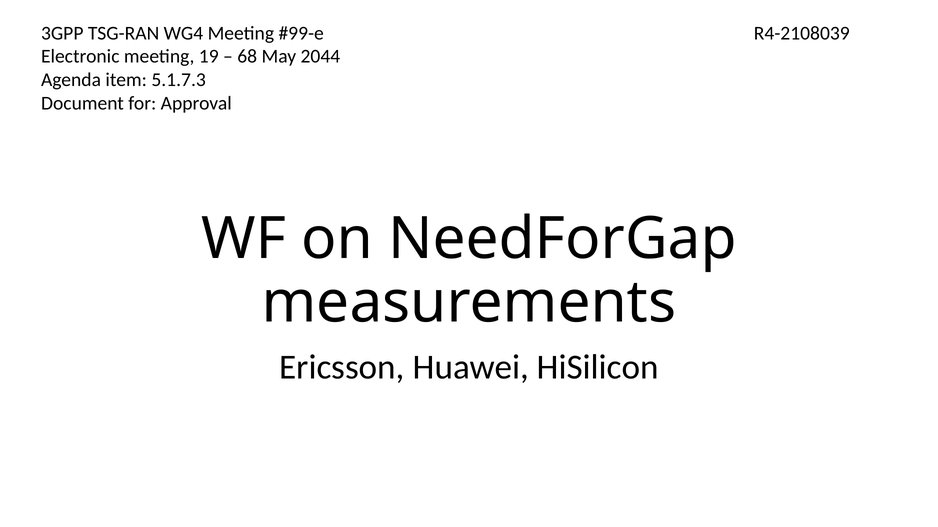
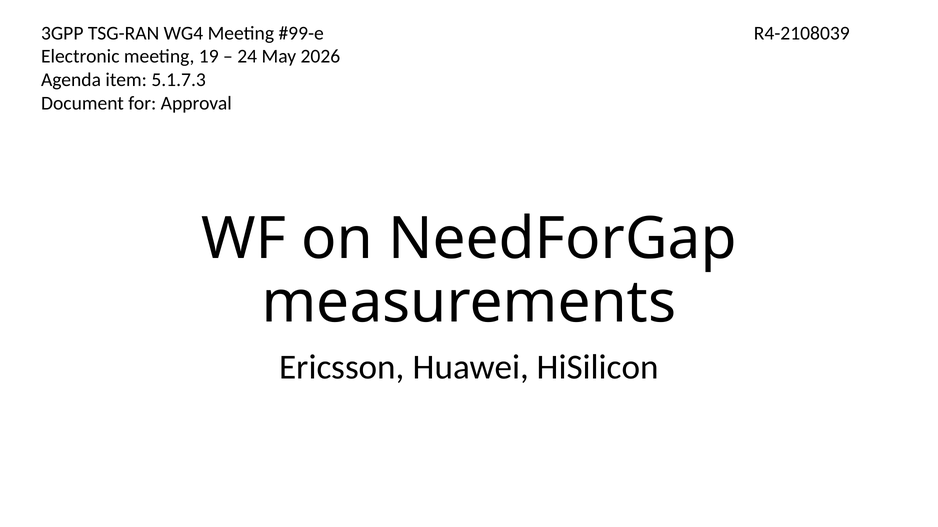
68: 68 -> 24
2044: 2044 -> 2026
